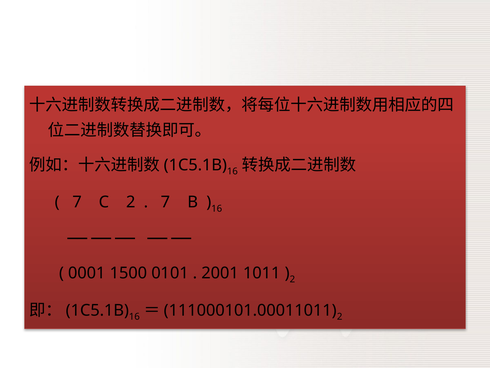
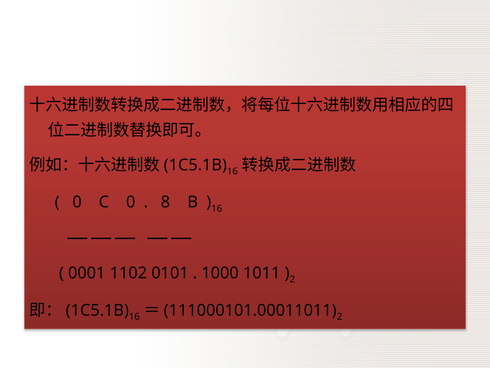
7 at (77, 202): 7 -> 0
C 2: 2 -> 0
7 at (166, 202): 7 -> 8
1500: 1500 -> 1102
2001: 2001 -> 1000
